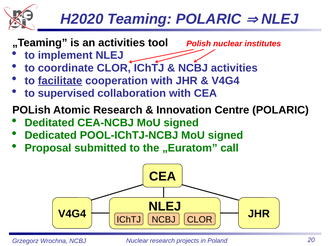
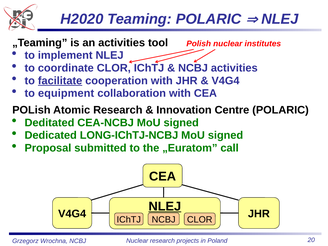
supervised: supervised -> equipment
POOL-IChTJ-NCBJ: POOL-IChTJ-NCBJ -> LONG-IChTJ-NCBJ
NLEJ at (165, 206) underline: none -> present
